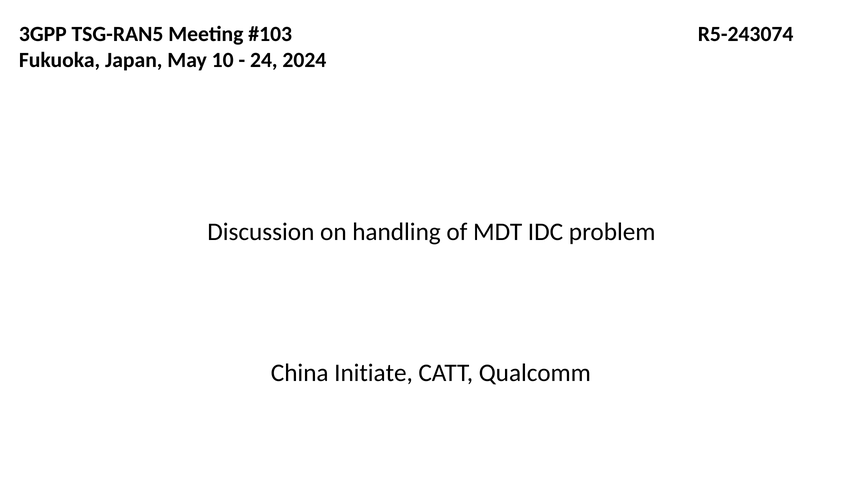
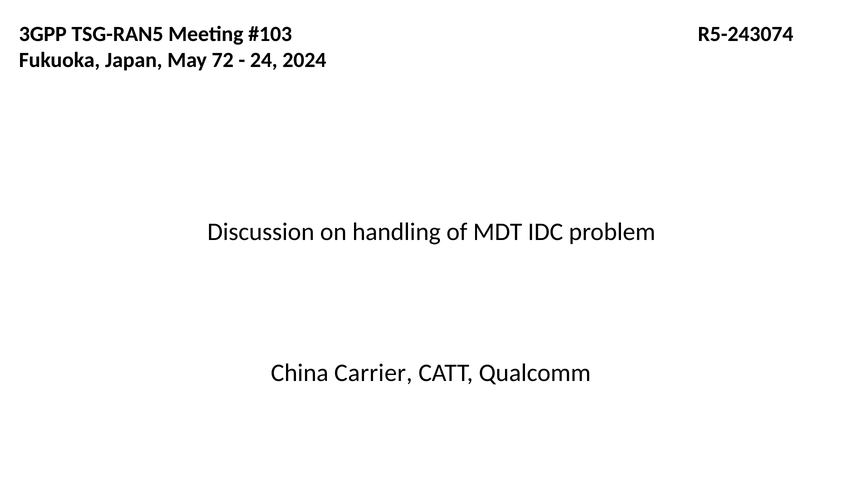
10: 10 -> 72
Initiate: Initiate -> Carrier
